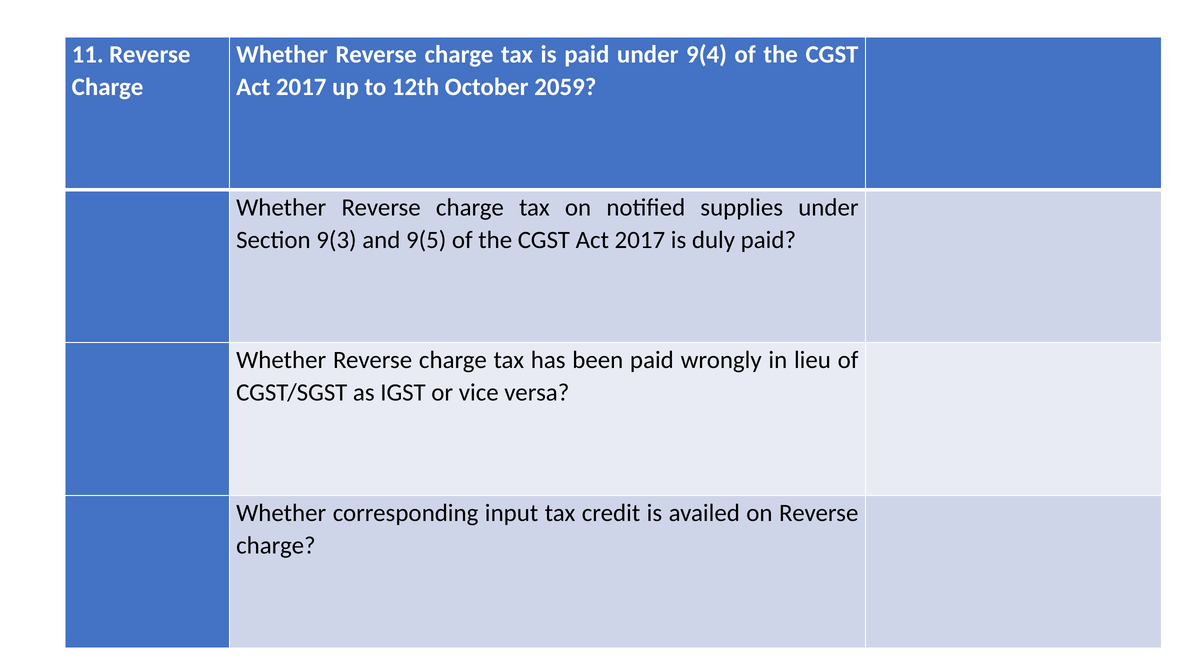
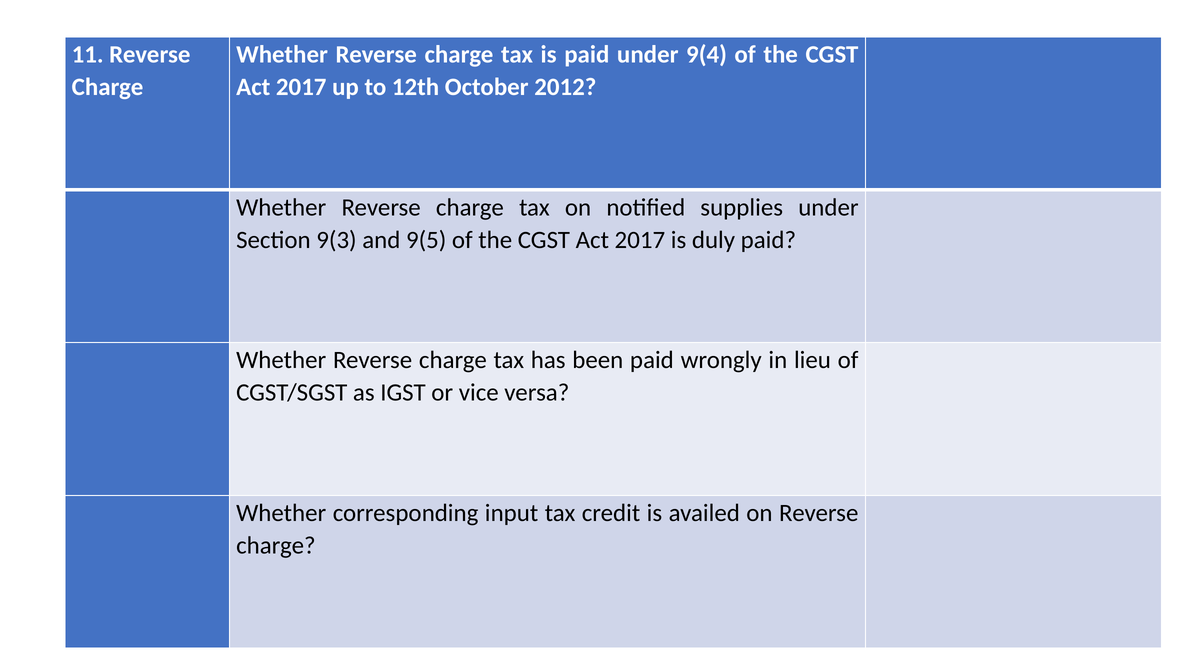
2059: 2059 -> 2012
